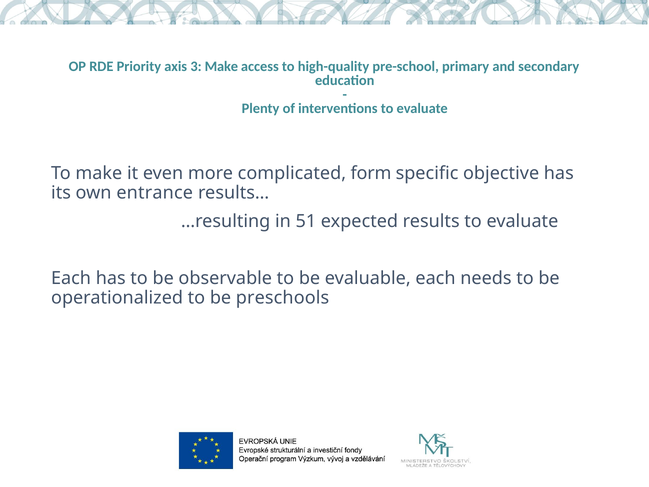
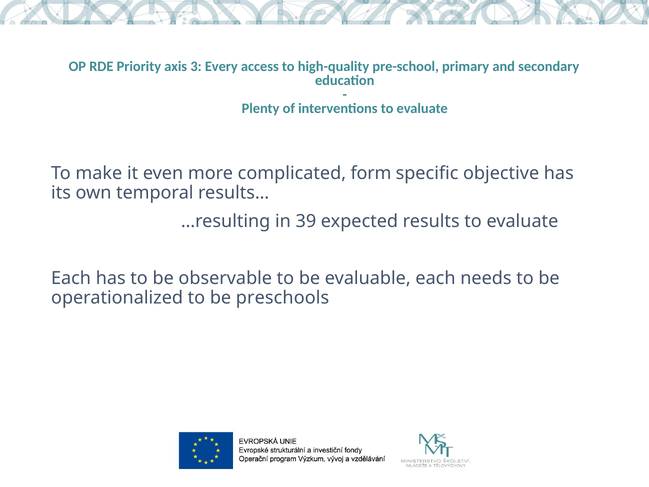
3 Make: Make -> Every
entrance: entrance -> temporal
51: 51 -> 39
